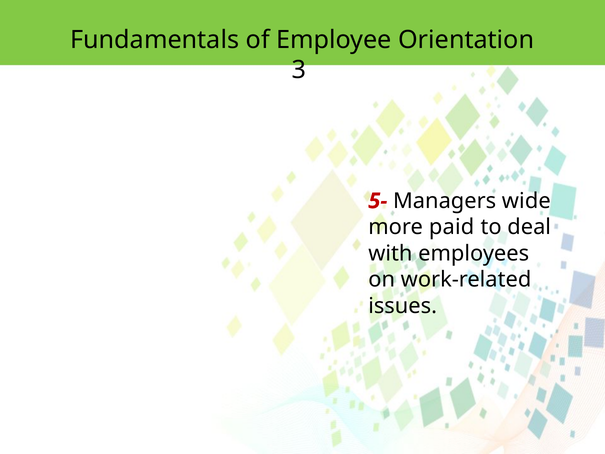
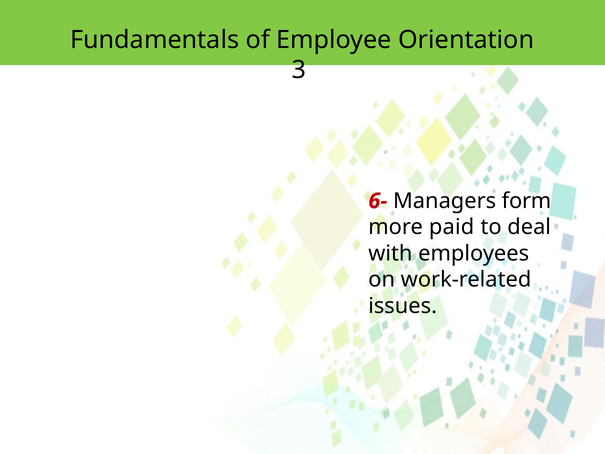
5-: 5- -> 6-
wide: wide -> form
